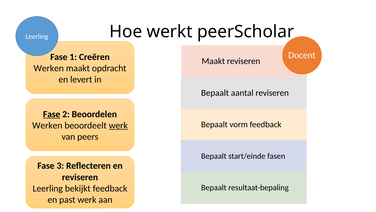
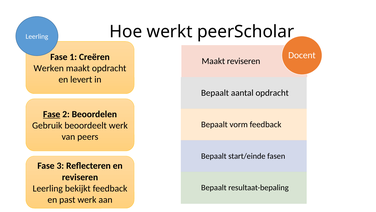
reviseren at (272, 93): reviseren -> opdracht
Werken at (47, 125): Werken -> Gebruik
werk at (118, 125) underline: present -> none
